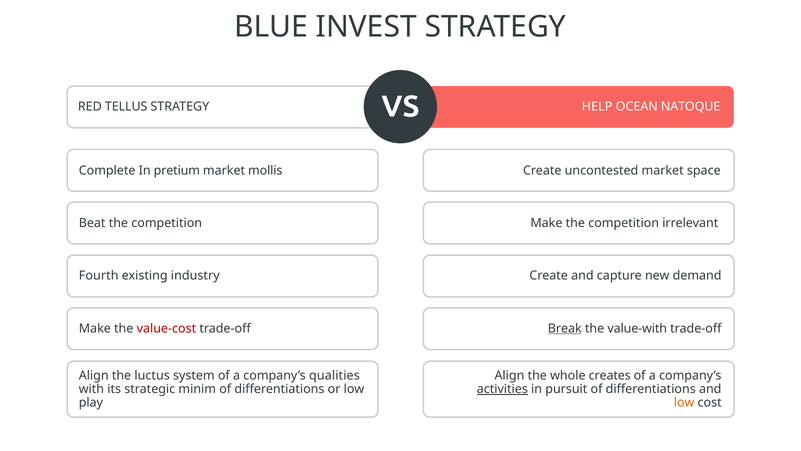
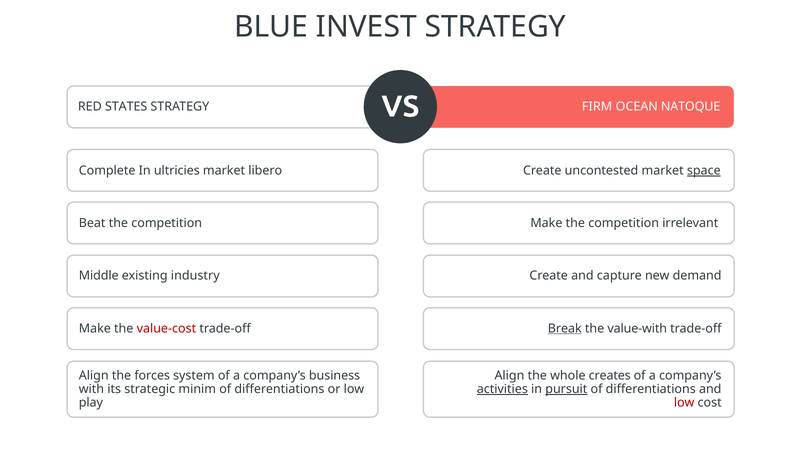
TELLUS: TELLUS -> STATES
HELP: HELP -> FIRM
pretium: pretium -> ultricies
mollis: mollis -> libero
space underline: none -> present
Fourth: Fourth -> Middle
luctus: luctus -> forces
qualities: qualities -> business
pursuit underline: none -> present
low at (684, 402) colour: orange -> red
